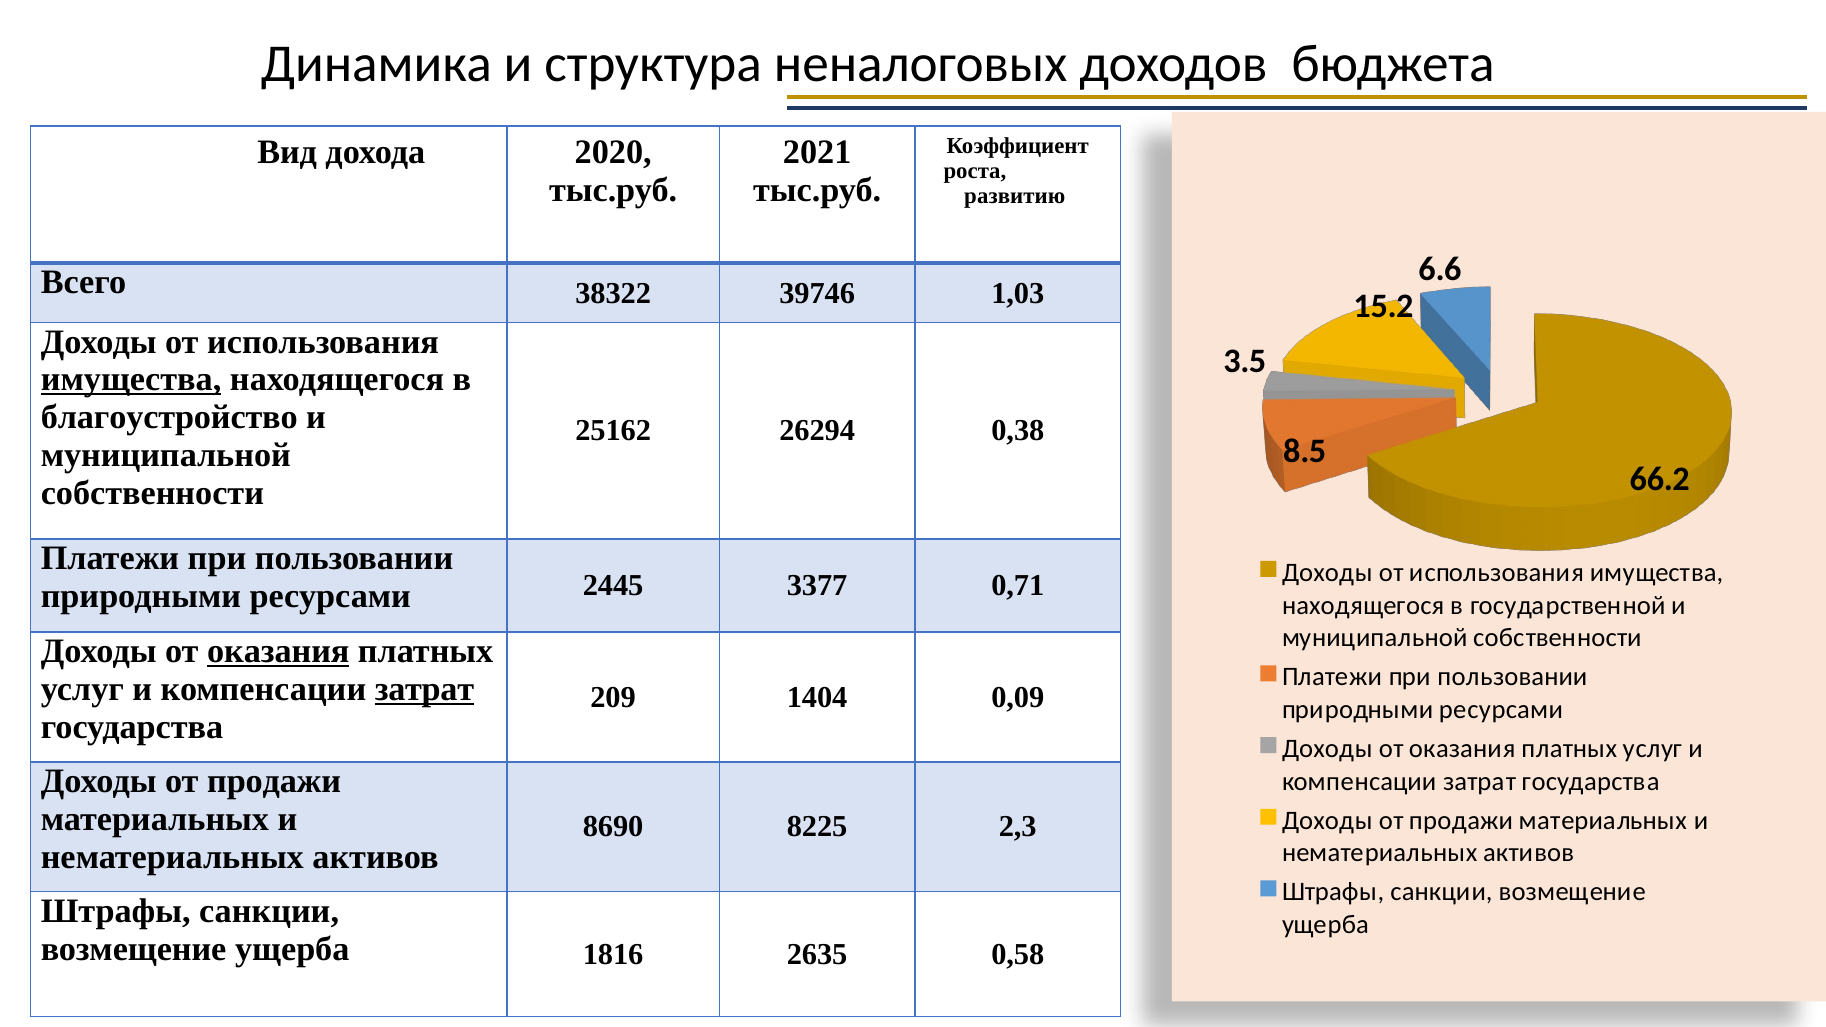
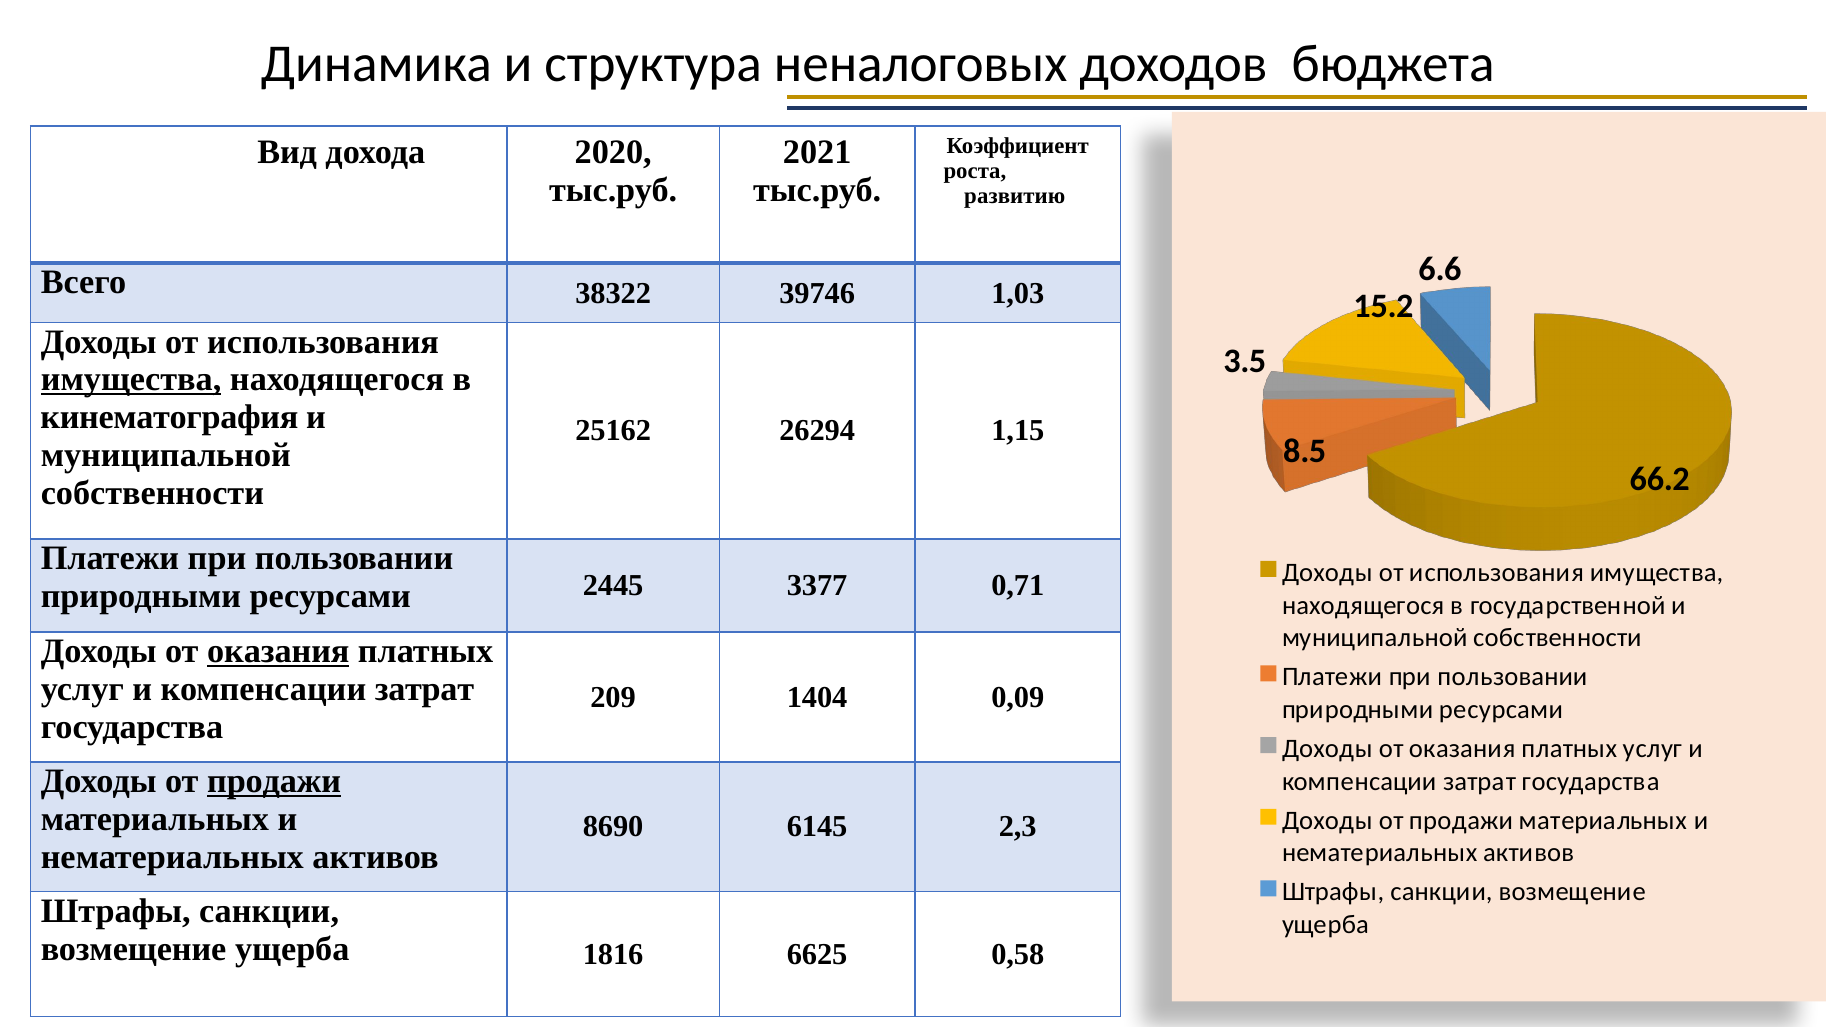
благоустройство: благоустройство -> кинематография
0,38: 0,38 -> 1,15
затрат at (424, 689) underline: present -> none
продажи at (274, 781) underline: none -> present
8225: 8225 -> 6145
2635: 2635 -> 6625
